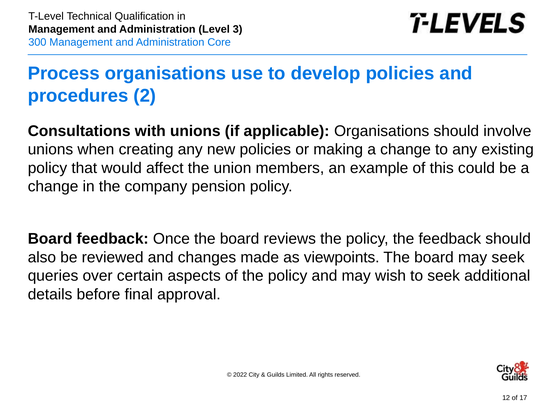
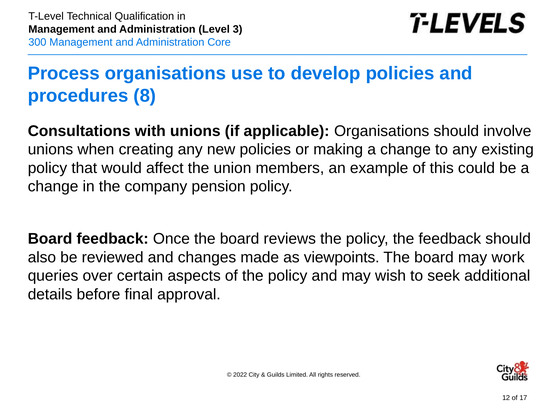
2: 2 -> 8
may seek: seek -> work
